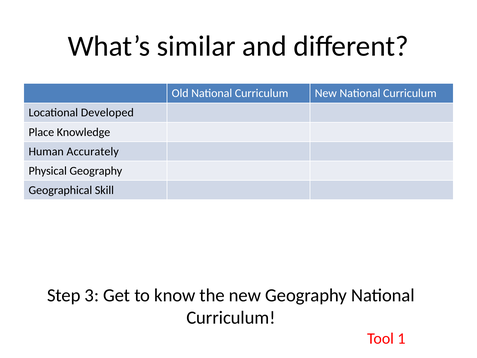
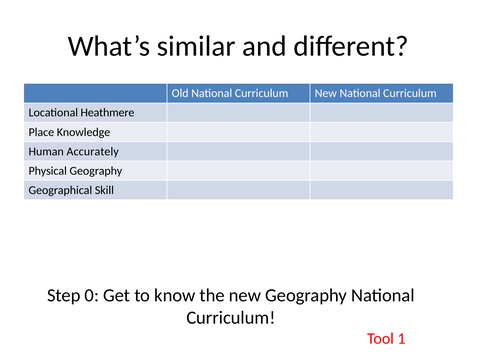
Developed: Developed -> Heathmere
3: 3 -> 0
